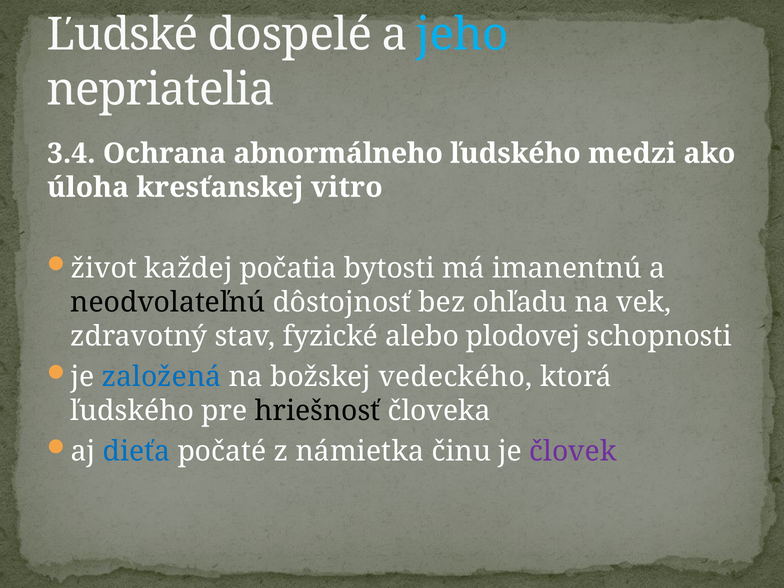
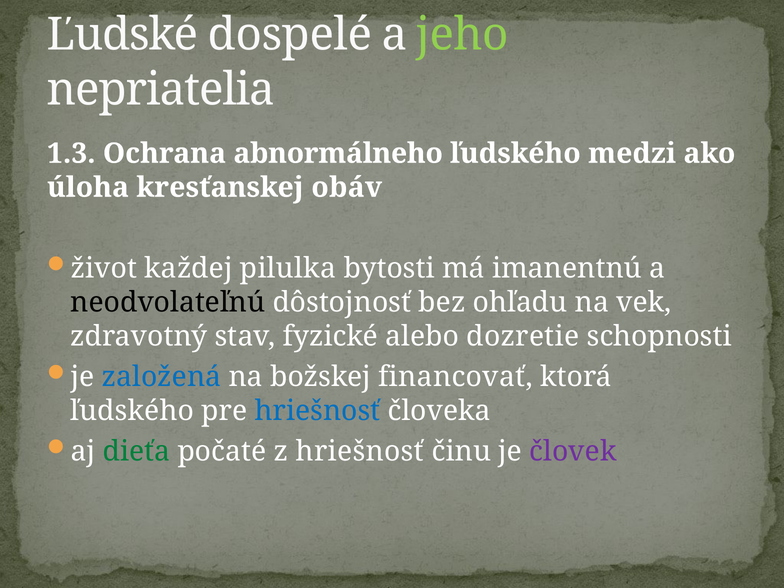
jeho colour: light blue -> light green
3.4: 3.4 -> 1.3
vitro: vitro -> obáv
počatia: počatia -> pilulka
plodovej: plodovej -> dozretie
vedeckého: vedeckého -> financovať
hriešnosť at (318, 411) colour: black -> blue
dieťa colour: blue -> green
z námietka: námietka -> hriešnosť
